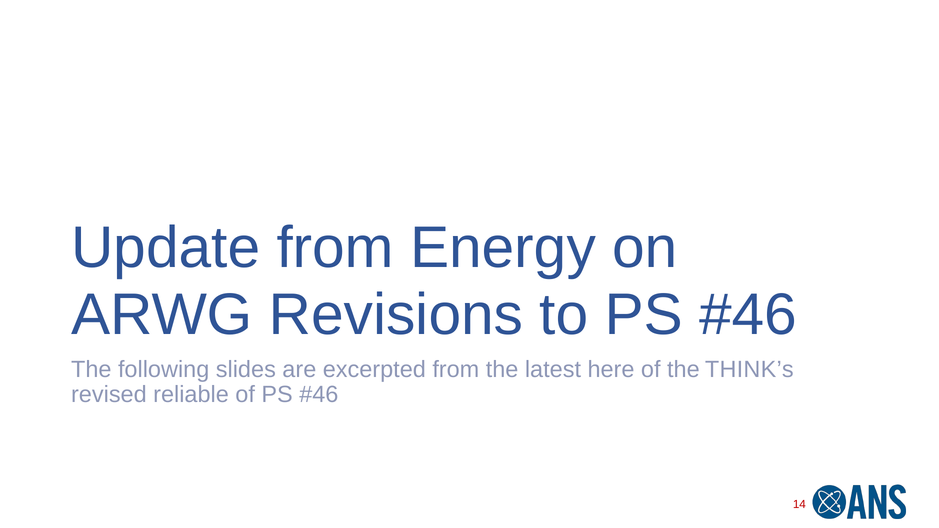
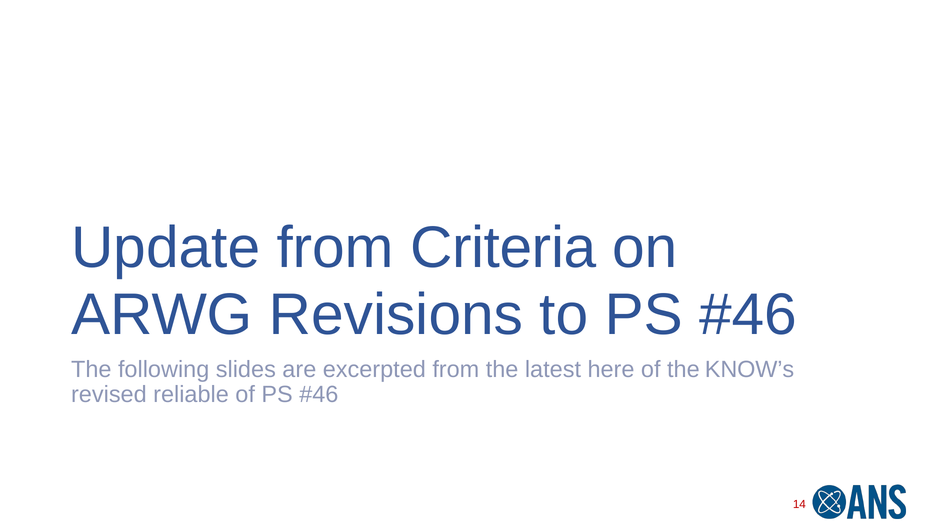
Energy: Energy -> Criteria
THINK’s: THINK’s -> KNOW’s
